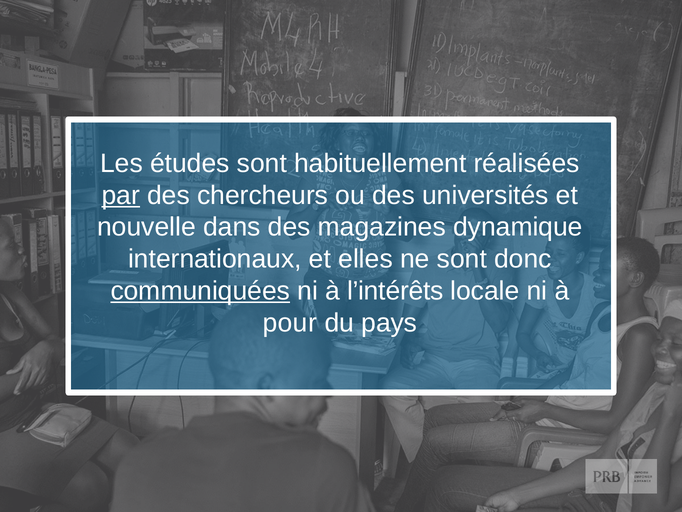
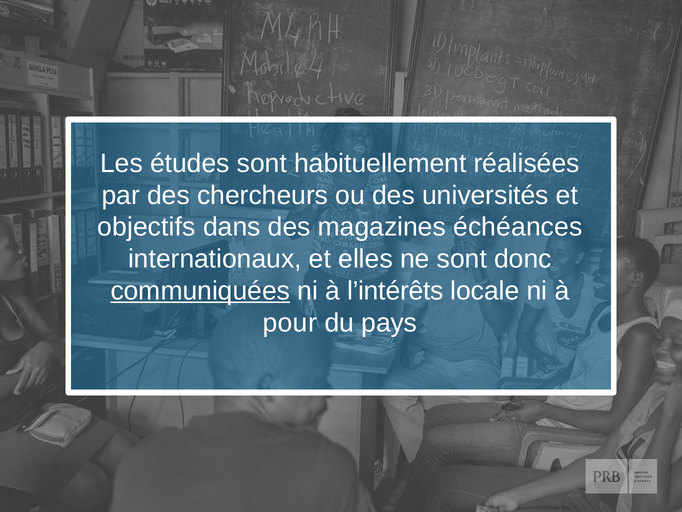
par underline: present -> none
nouvelle: nouvelle -> objectifs
dynamique: dynamique -> échéances
